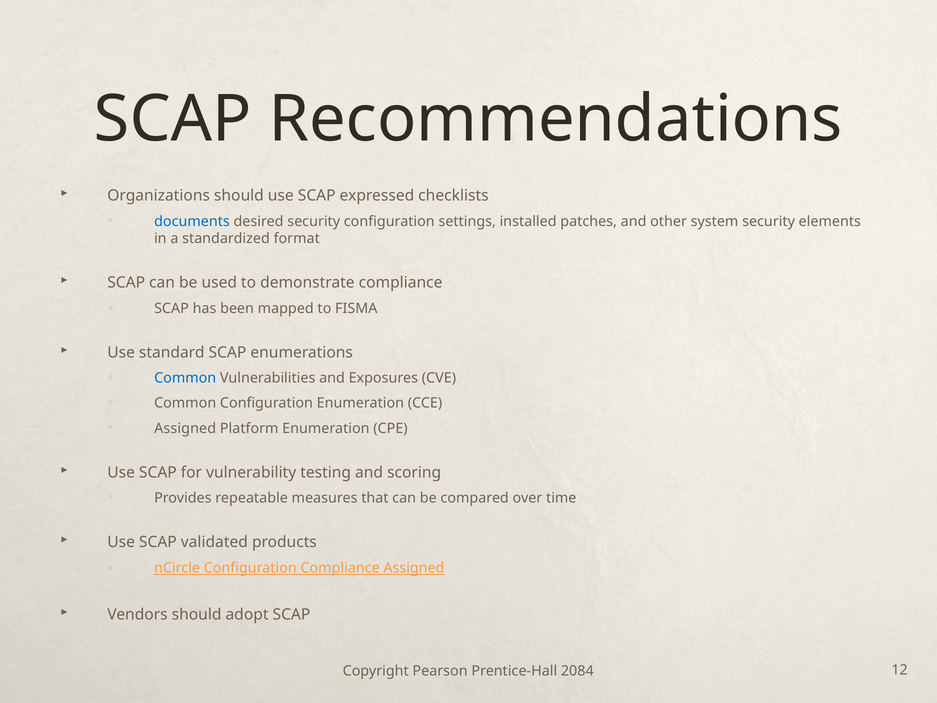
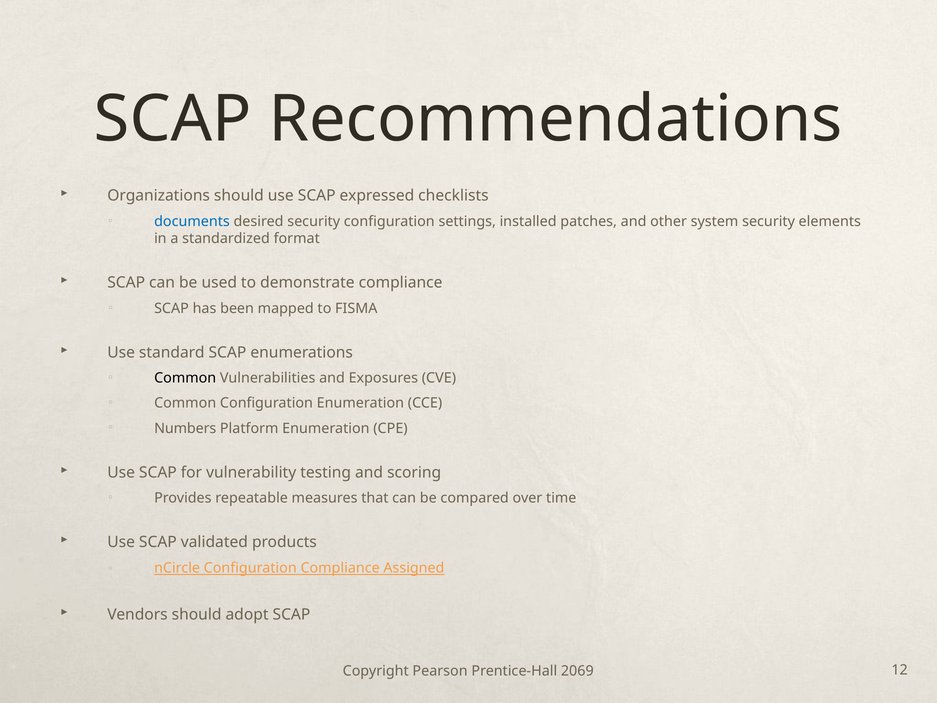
Common at (185, 378) colour: blue -> black
Assigned at (185, 428): Assigned -> Numbers
2084: 2084 -> 2069
